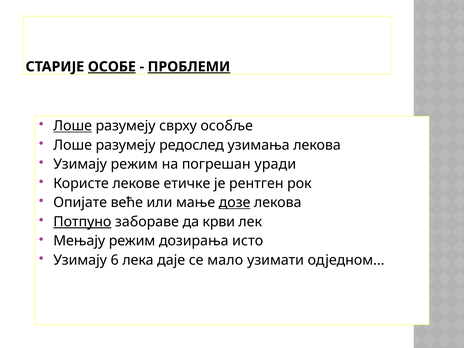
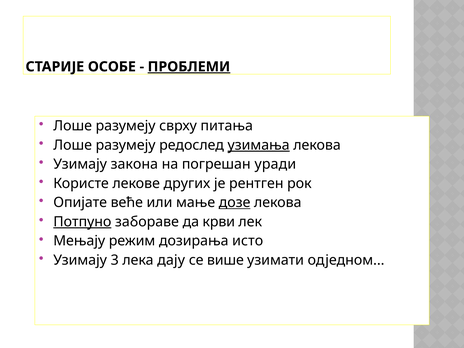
ОСОБЕ underline: present -> none
Лоше at (73, 126) underline: present -> none
особље: особље -> питања
узимања underline: none -> present
Узимају режим: режим -> закона
етичке: етичке -> других
6: 6 -> 3
даје: даје -> дају
мало: мало -> више
